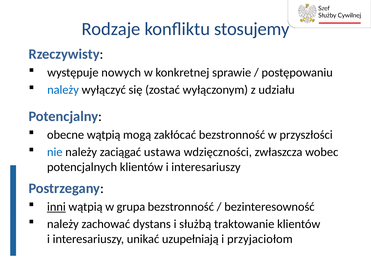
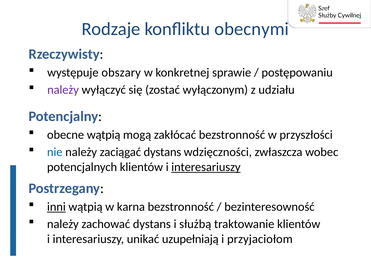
stosujemy: stosujemy -> obecnymi
nowych: nowych -> obszary
należy at (63, 90) colour: blue -> purple
zaciągać ustawa: ustawa -> dystans
interesariuszy at (206, 167) underline: none -> present
grupa: grupa -> karna
